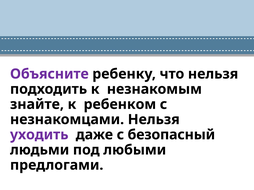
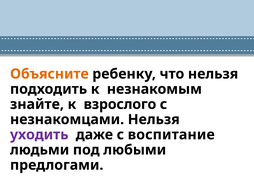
Объясните colour: purple -> orange
ребенком: ребенком -> взрослого
безопасный: безопасный -> воспитание
